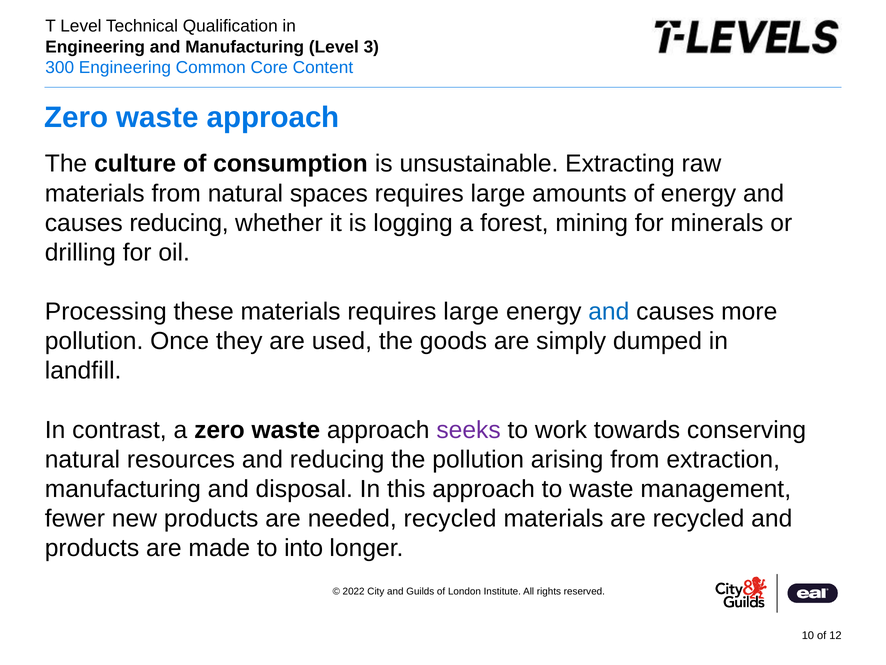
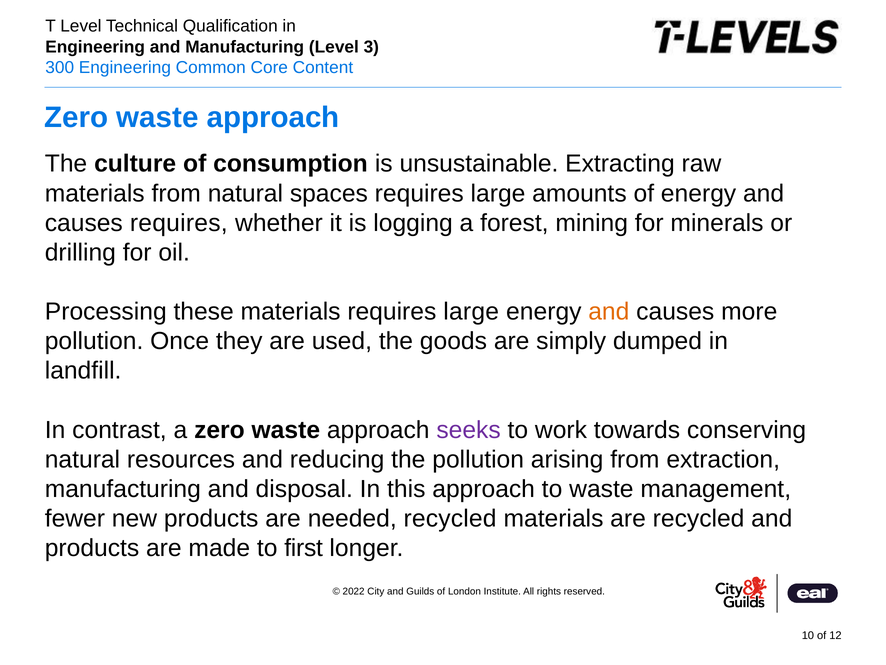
causes reducing: reducing -> requires
and at (609, 311) colour: blue -> orange
into: into -> first
